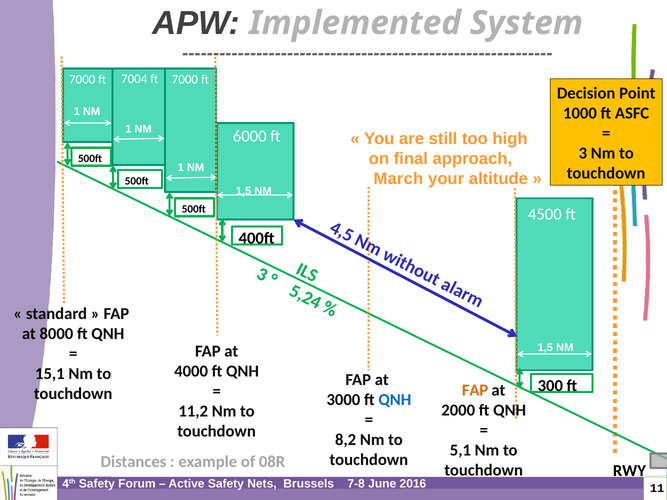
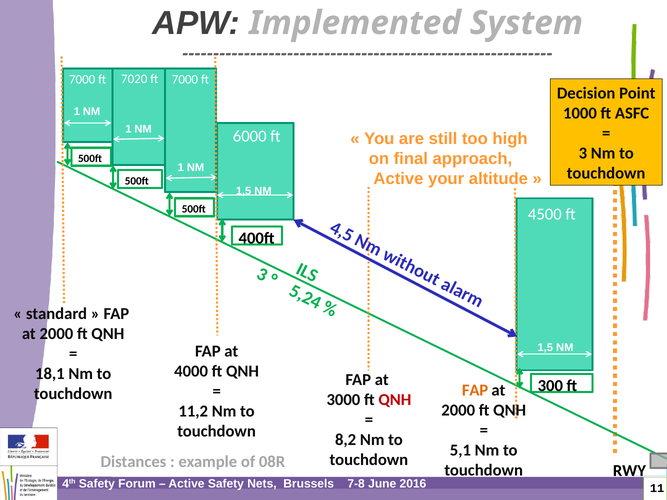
7004: 7004 -> 7020
March at (398, 179): March -> Active
8000 at (56, 334): 8000 -> 2000
15,1: 15,1 -> 18,1
QNH at (395, 400) colour: blue -> red
